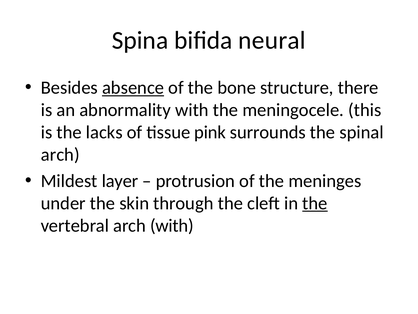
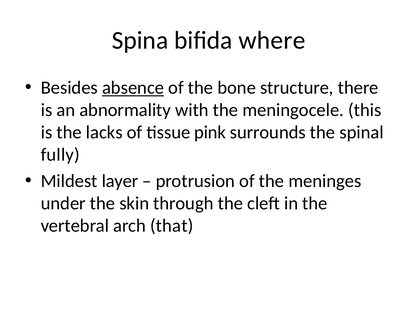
neural: neural -> where
arch at (60, 155): arch -> fully
the at (315, 203) underline: present -> none
arch with: with -> that
